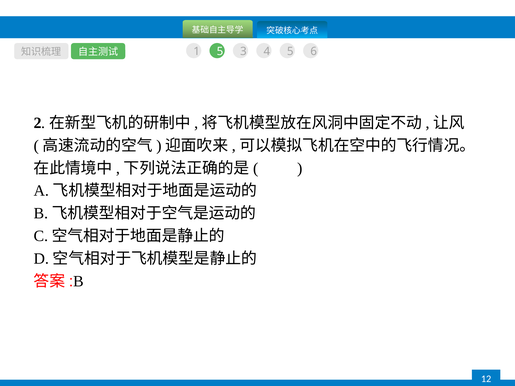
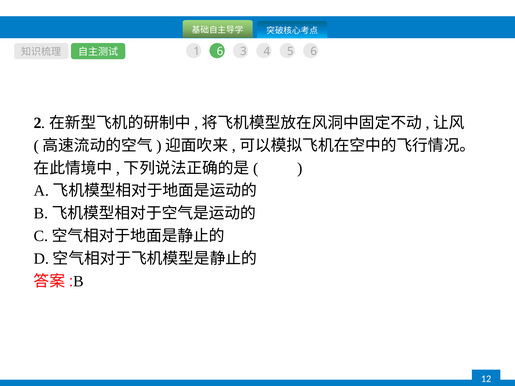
1 5: 5 -> 6
